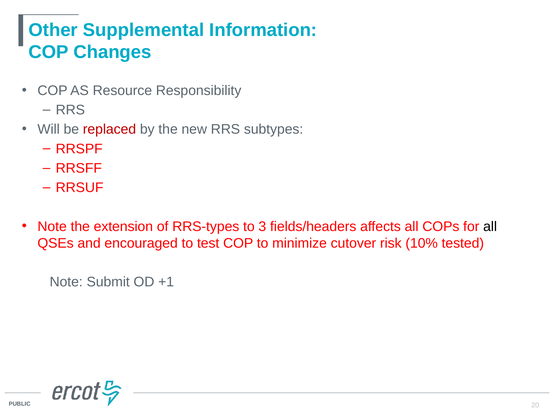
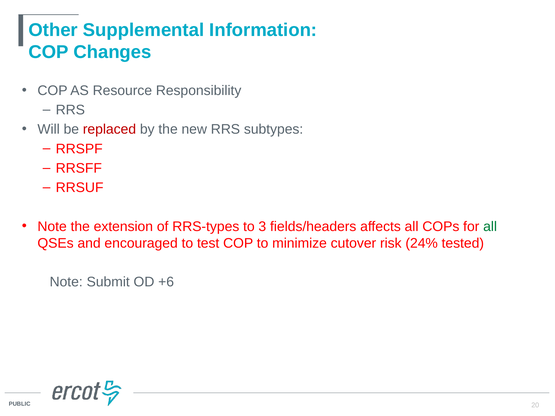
all at (490, 227) colour: black -> green
10%: 10% -> 24%
+1: +1 -> +6
